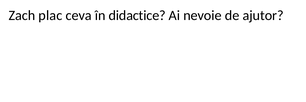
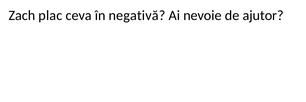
didactice: didactice -> negativă
